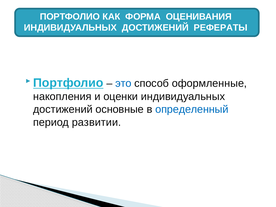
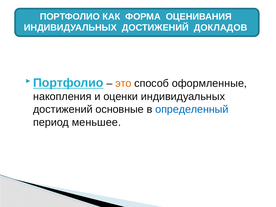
РЕФЕРАТЫ: РЕФЕРАТЫ -> ДОКЛАДОВ
это colour: blue -> orange
развитии: развитии -> меньшее
